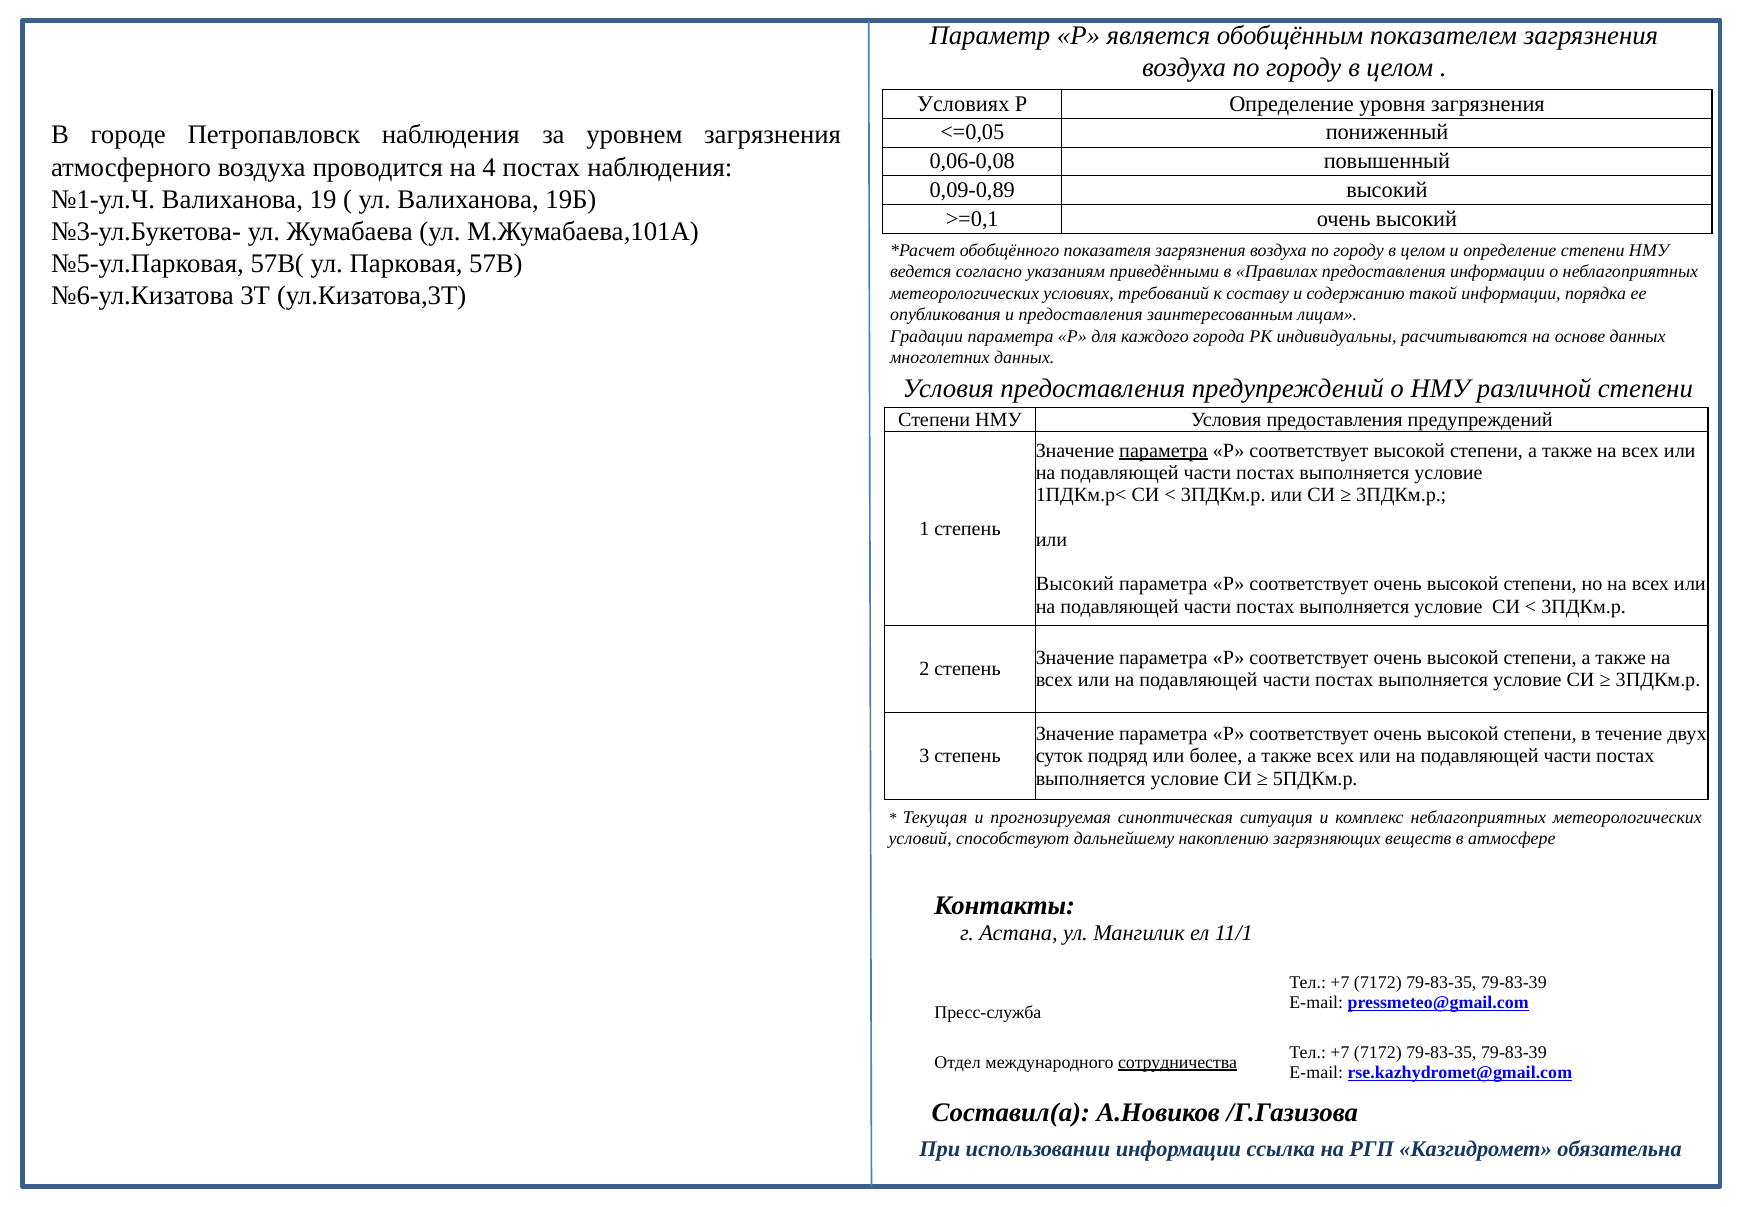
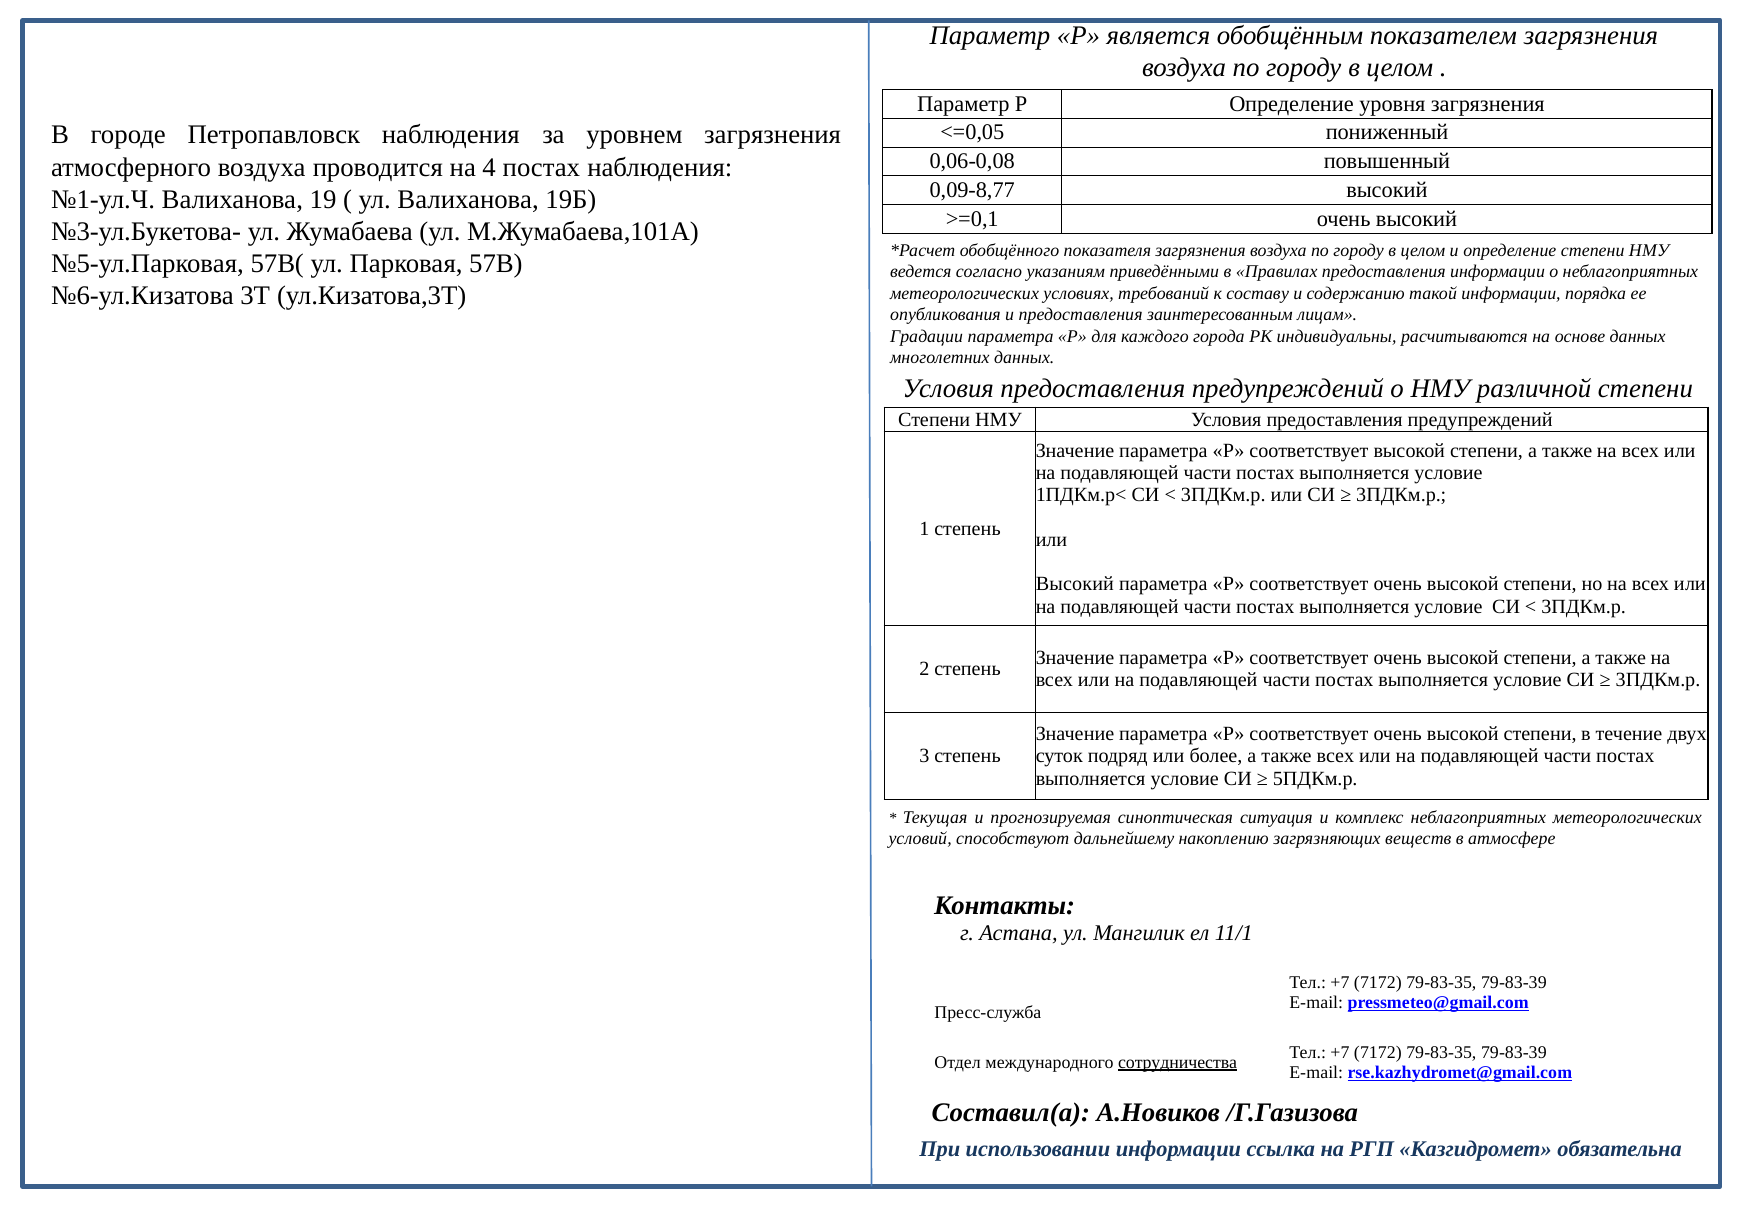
Условиях at (963, 104): Условиях -> Параметр
0,09-0,89: 0,09-0,89 -> 0,09-8,77
параметра at (1163, 450) underline: present -> none
